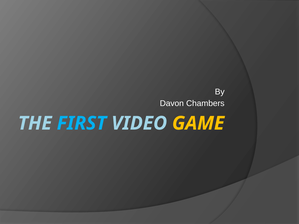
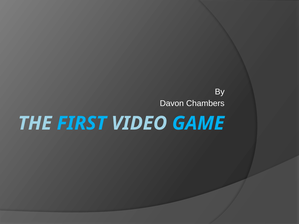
GAME colour: yellow -> light blue
